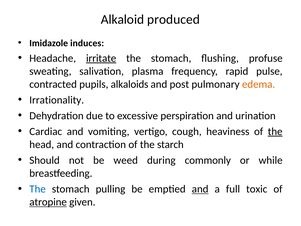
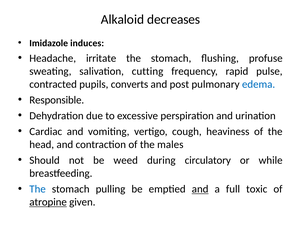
produced: produced -> decreases
irritate underline: present -> none
plasma: plasma -> cutting
alkaloids: alkaloids -> converts
edema colour: orange -> blue
Irrationality: Irrationality -> Responsible
the at (275, 131) underline: present -> none
starch: starch -> males
commonly: commonly -> circulatory
